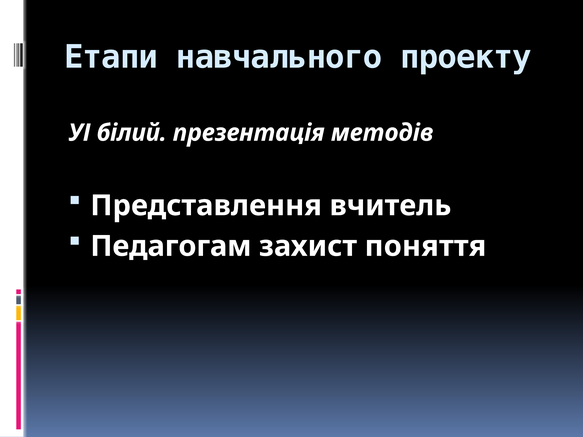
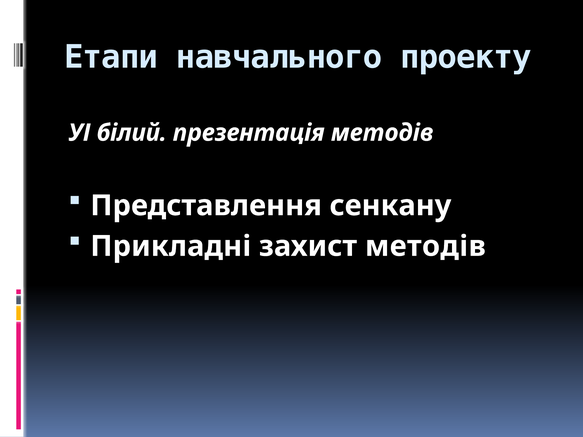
вчитель: вчитель -> сенкану
Педагогам: Педагогам -> Прикладні
захист поняття: поняття -> методів
